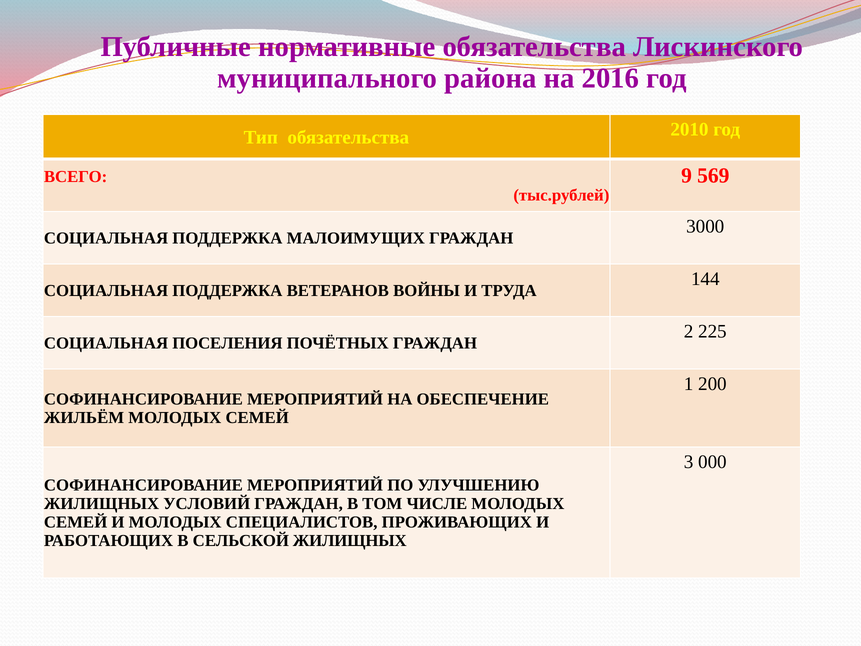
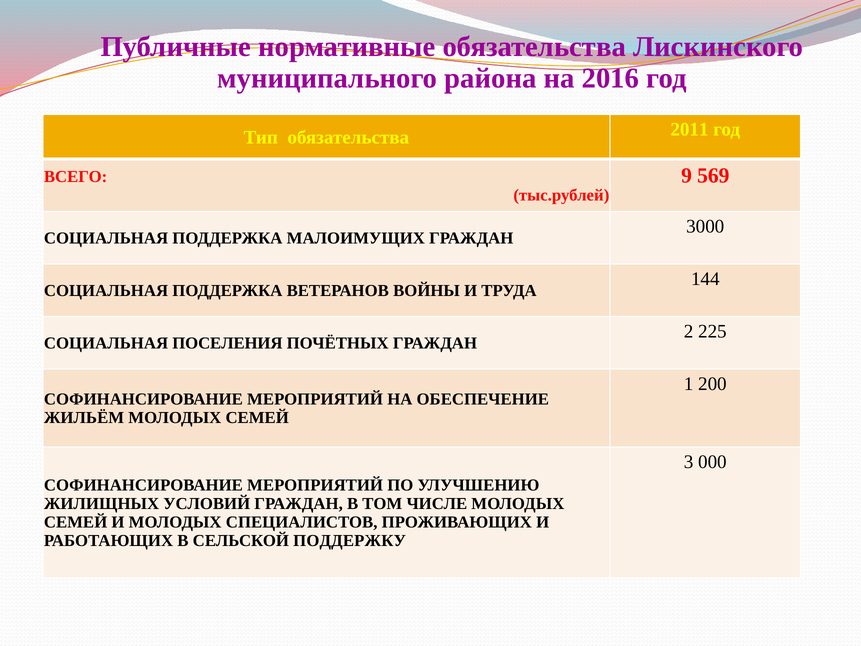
2010: 2010 -> 2011
СЕЛЬСКОЙ ЖИЛИЩНЫХ: ЖИЛИЩНЫХ -> ПОДДЕРЖКУ
